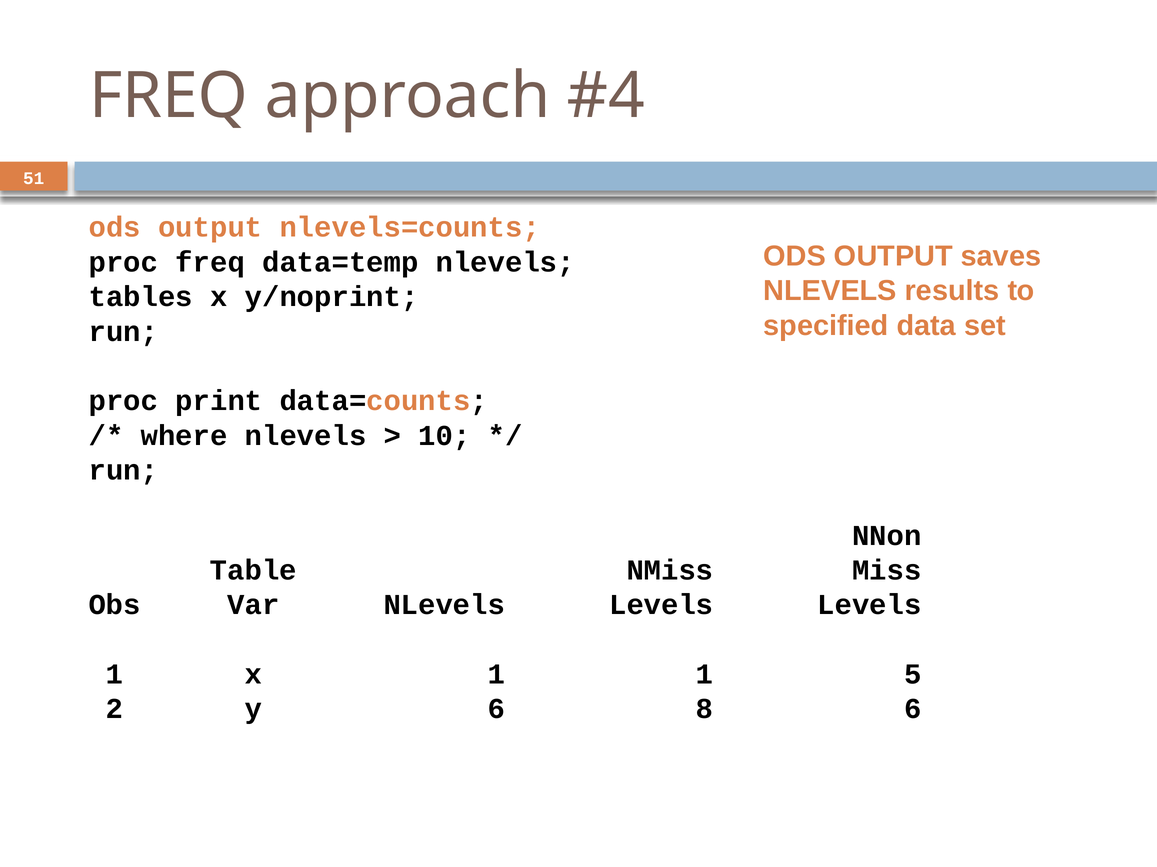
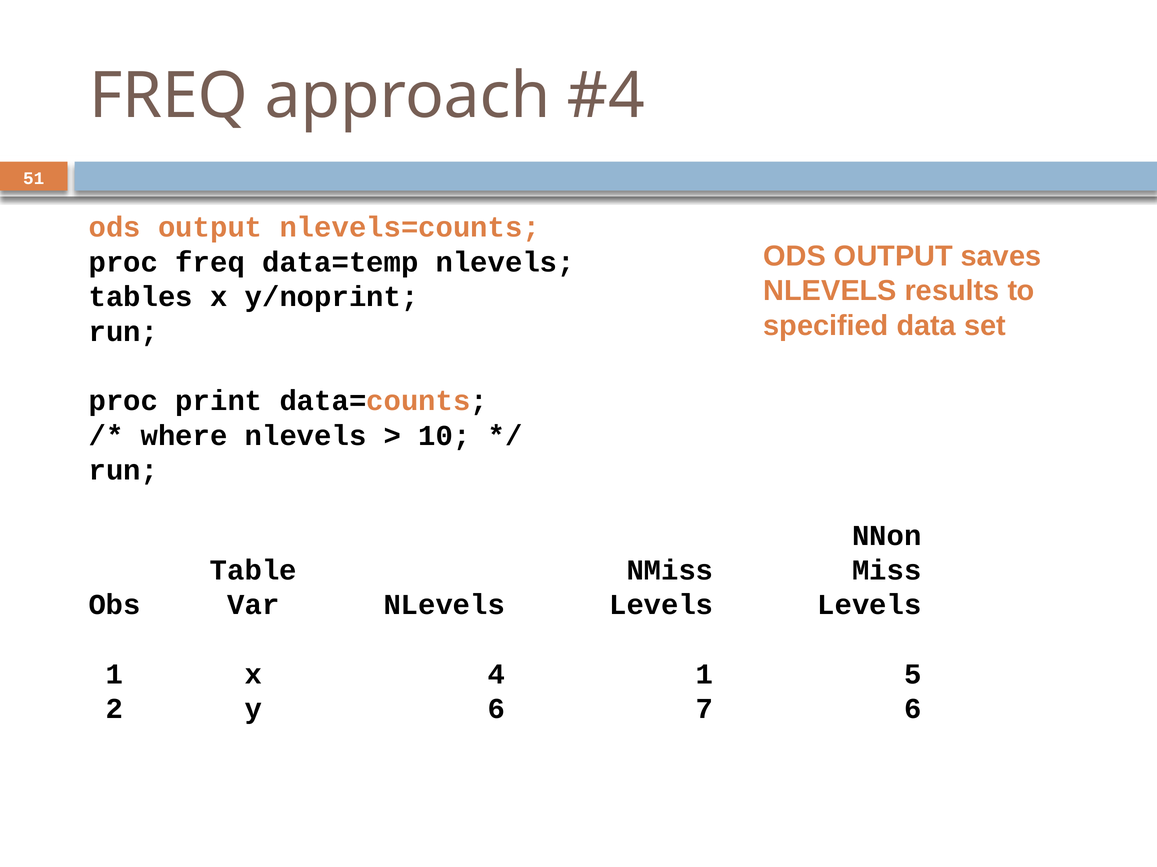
x 1: 1 -> 4
8: 8 -> 7
